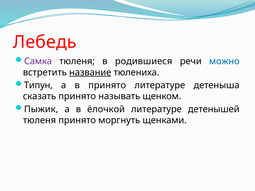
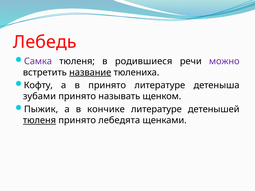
можно colour: blue -> purple
Типун: Типун -> Кофту
сказать: сказать -> зубами
ёлочкой: ёлочкой -> кончике
тюленя at (39, 120) underline: none -> present
моргнуть: моргнуть -> лебедята
